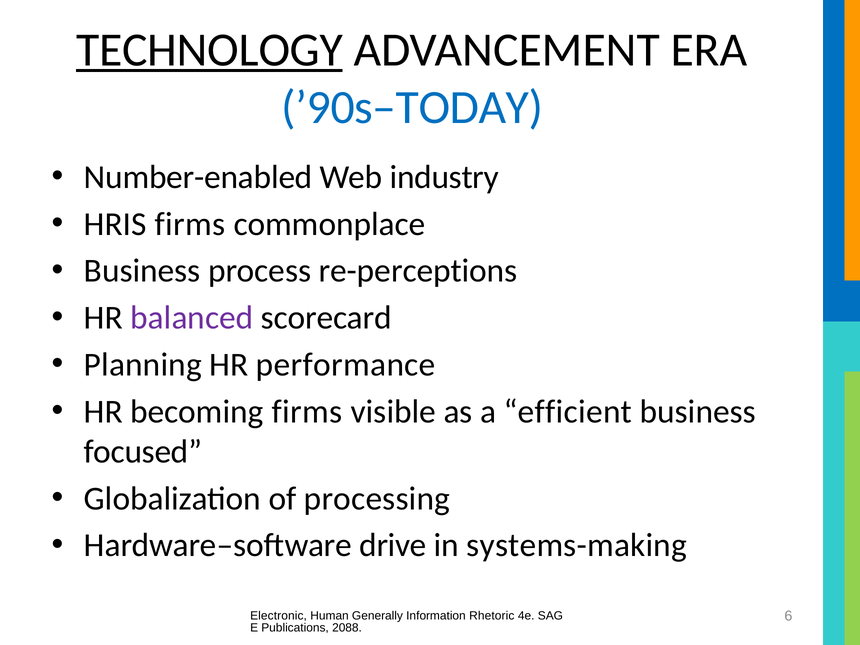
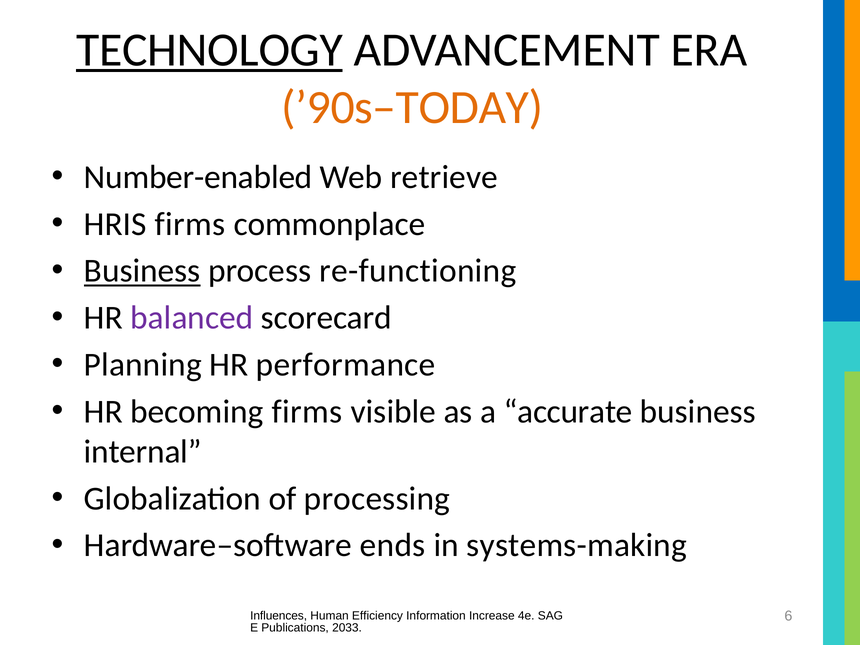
’90s–TODAY colour: blue -> orange
industry: industry -> retrieve
Business at (142, 271) underline: none -> present
re-perceptions: re-perceptions -> re-functioning
efficient: efficient -> accurate
focused: focused -> internal
drive: drive -> ends
Electronic: Electronic -> Influences
Generally: Generally -> Efficiency
Rhetoric: Rhetoric -> Increase
2088: 2088 -> 2033
